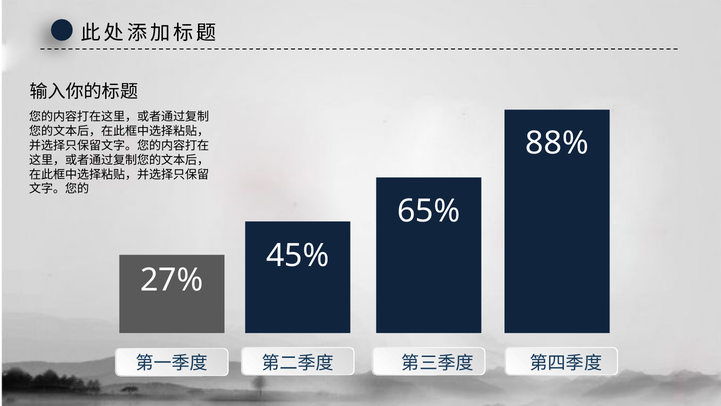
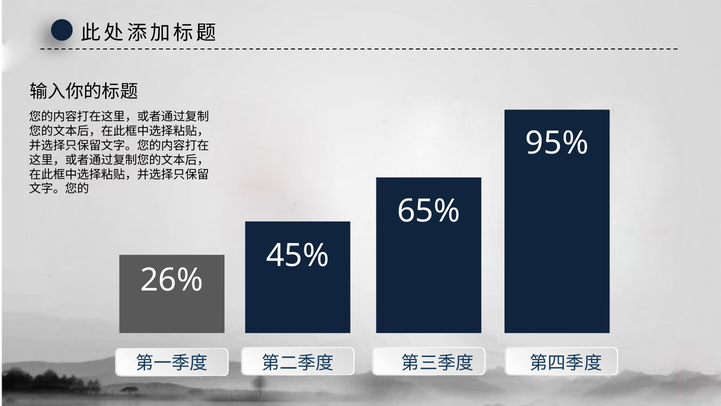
88%: 88% -> 95%
27%: 27% -> 26%
